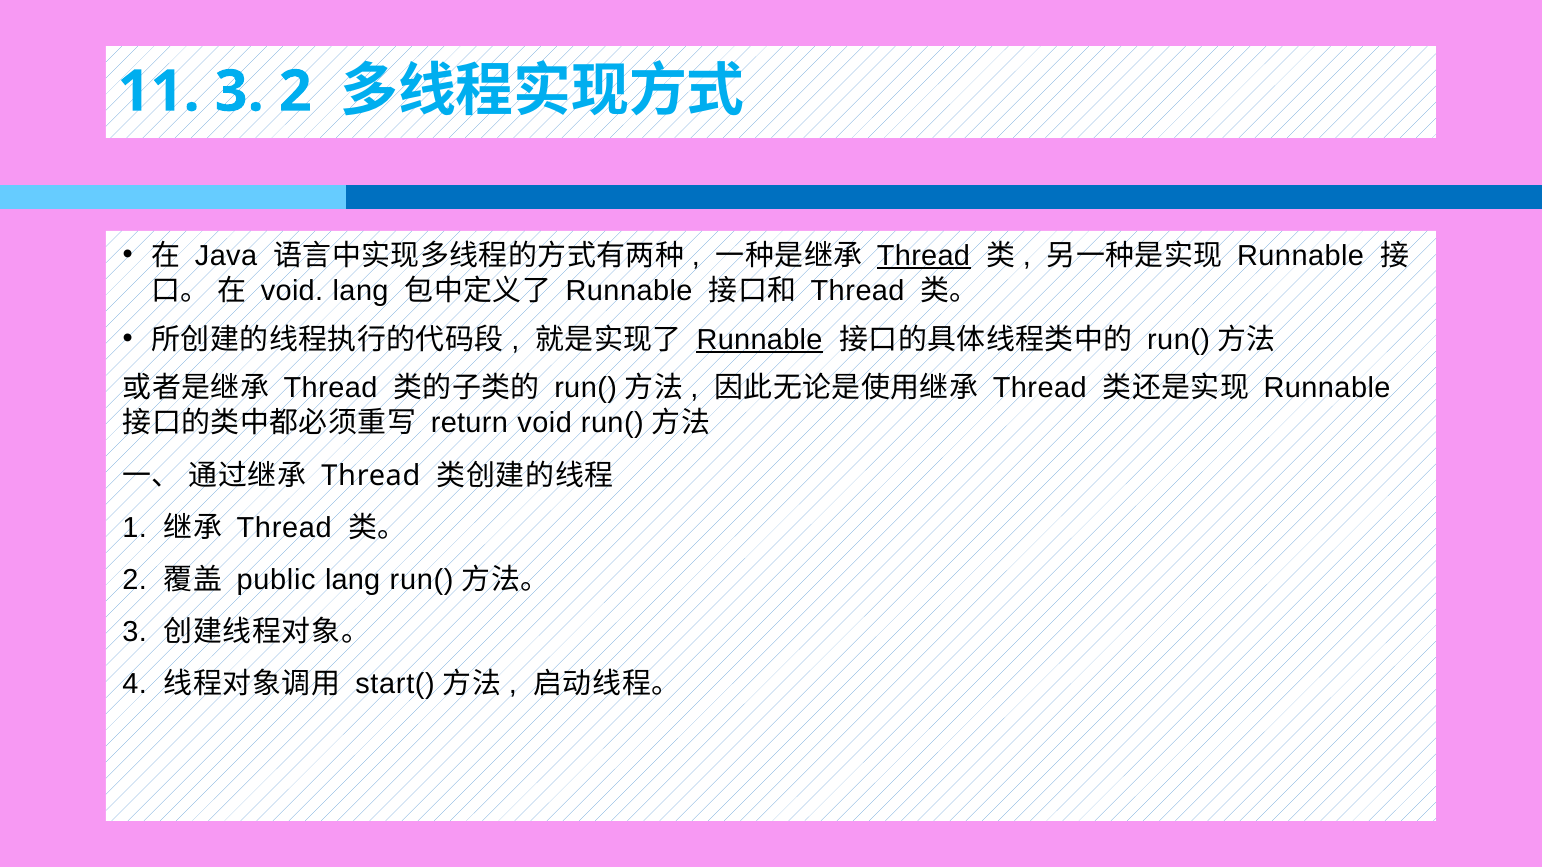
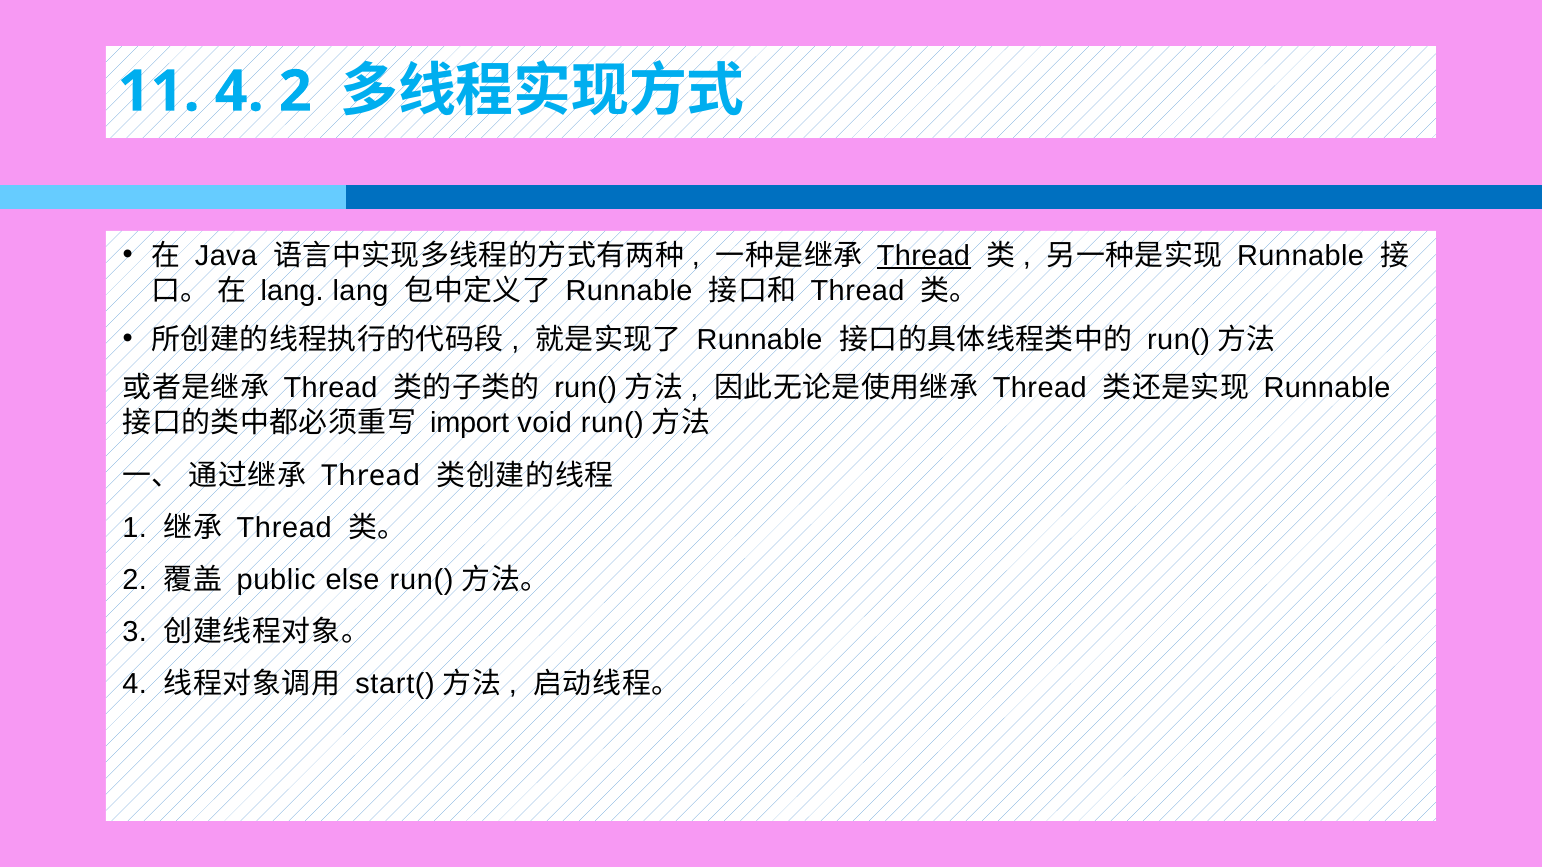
11 3: 3 -> 4
void at (292, 291): void -> lang
Runnable at (760, 340) underline: present -> none
return: return -> import
public lang: lang -> else
